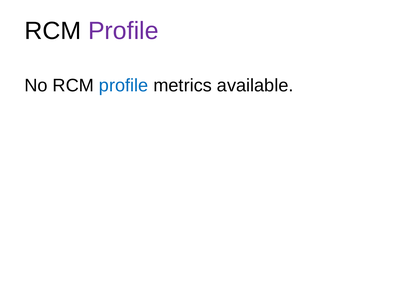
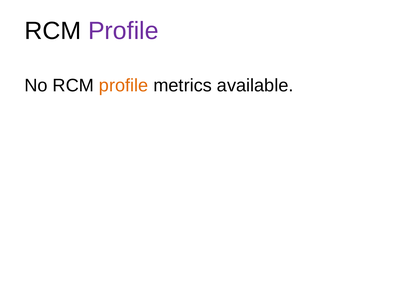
profile at (124, 86) colour: blue -> orange
